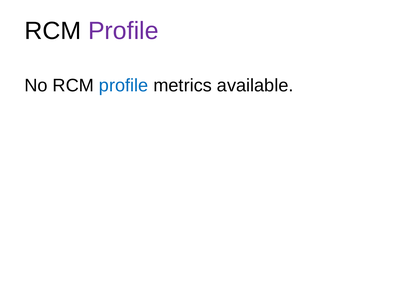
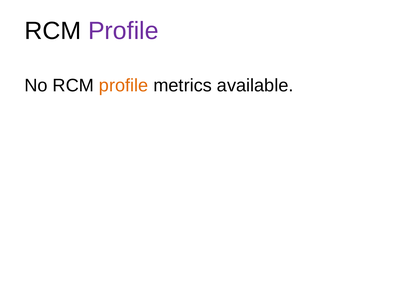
profile at (124, 86) colour: blue -> orange
